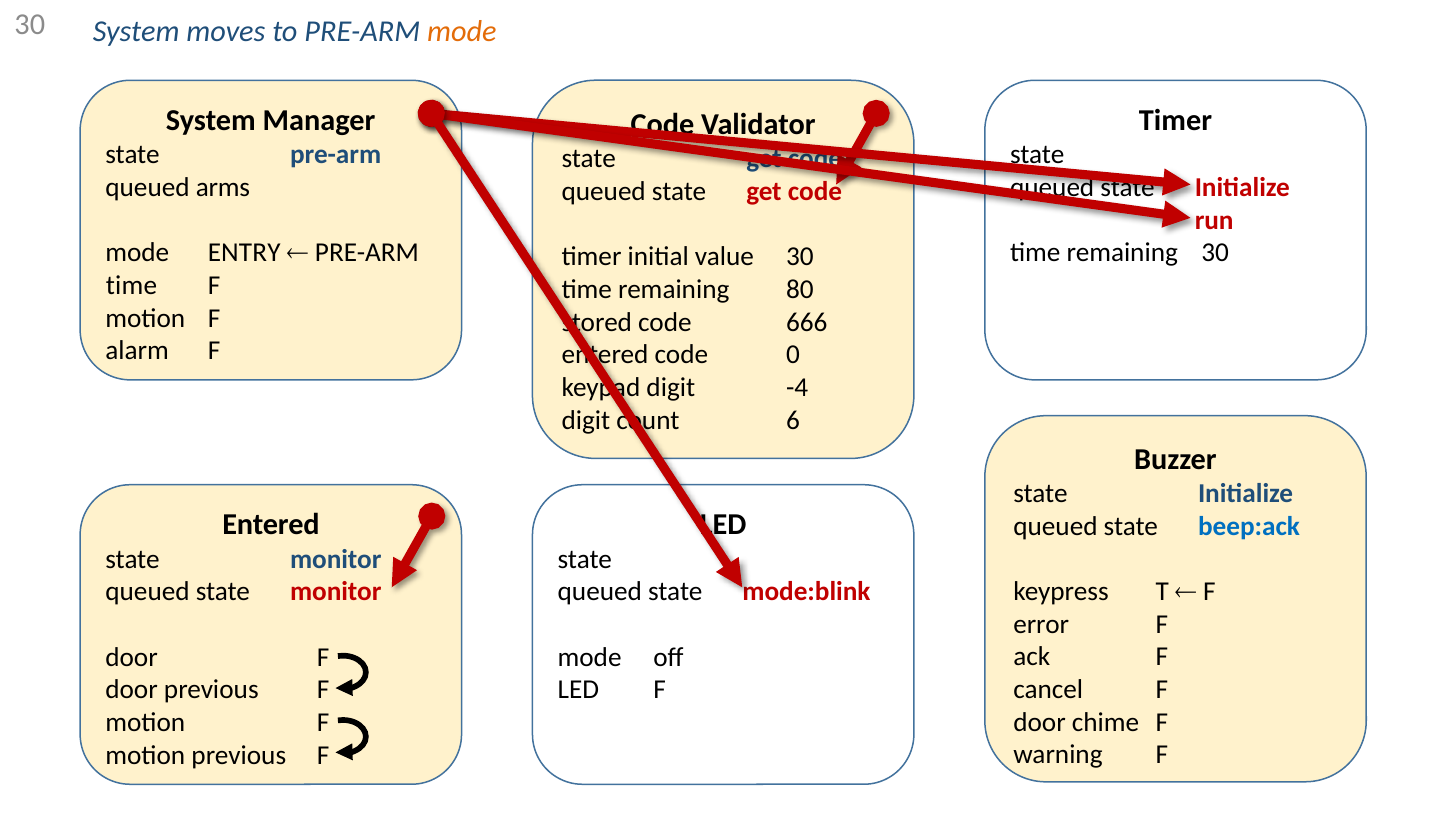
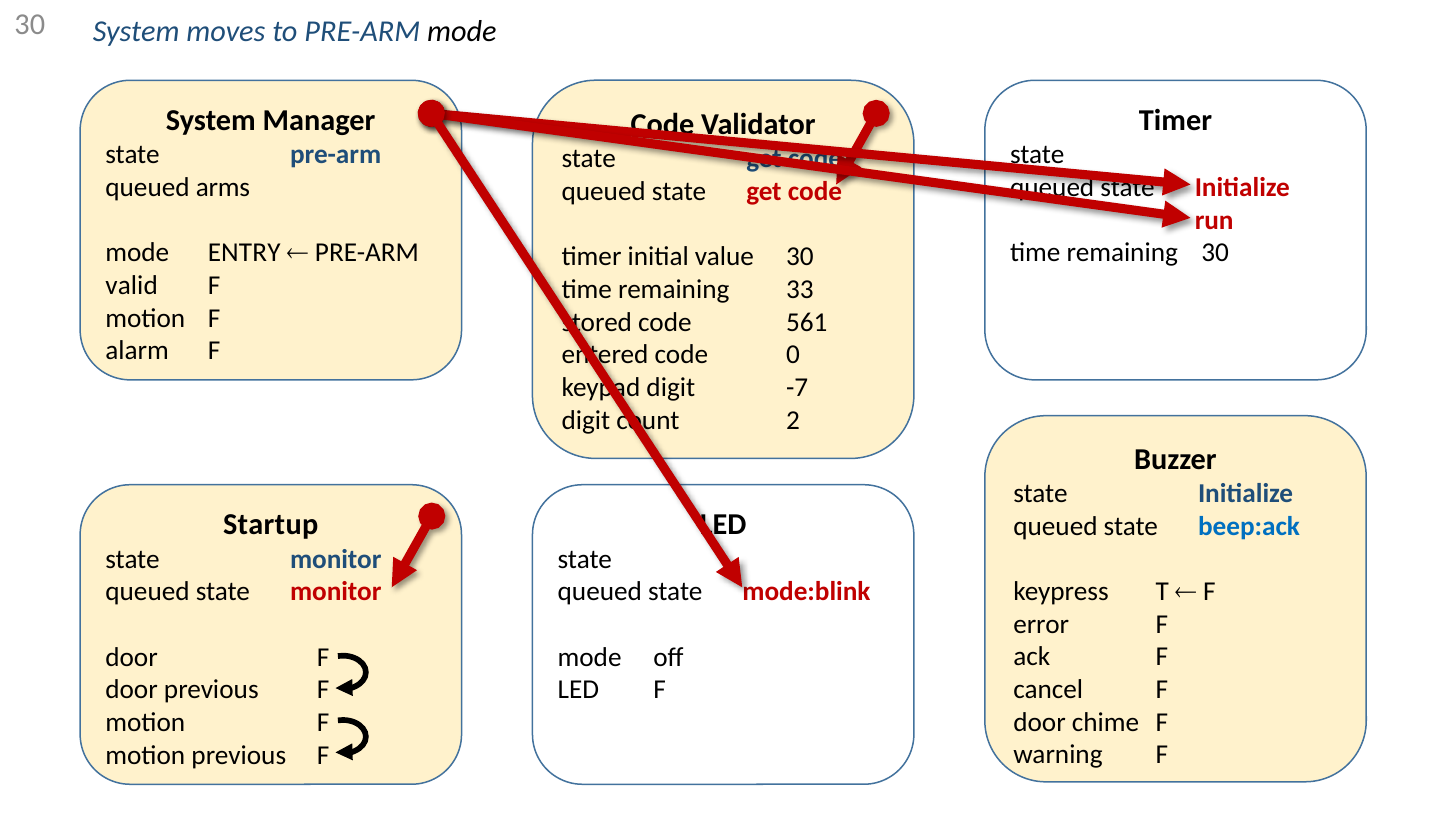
mode at (462, 31) colour: orange -> black
time at (132, 286): time -> valid
80: 80 -> 33
666: 666 -> 561
-4: -4 -> -7
6: 6 -> 2
Entered at (271, 525): Entered -> Startup
